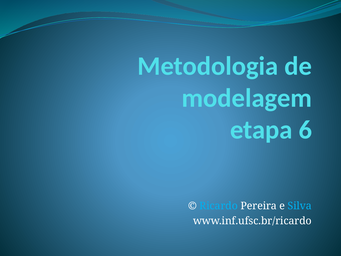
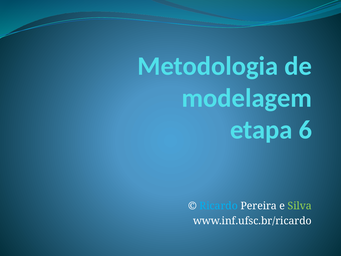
Silva colour: light blue -> light green
